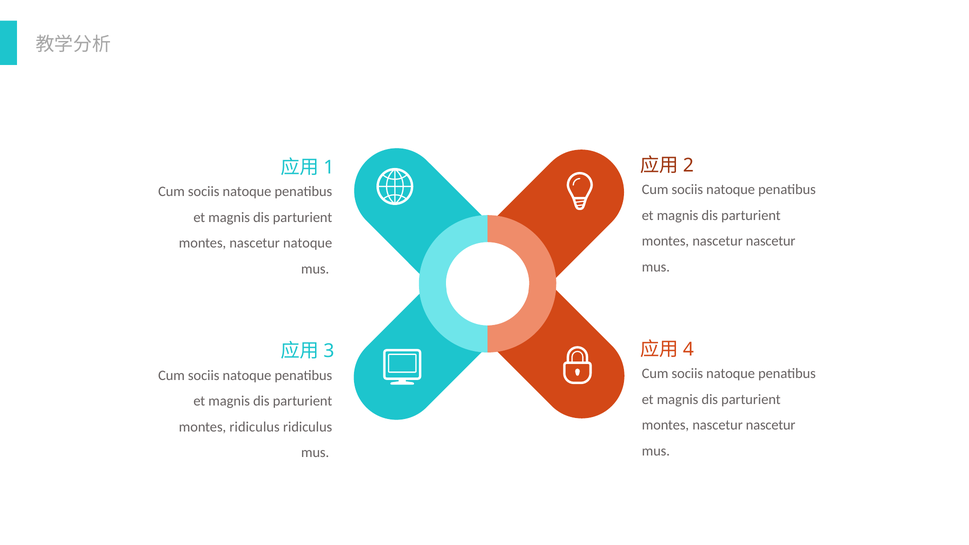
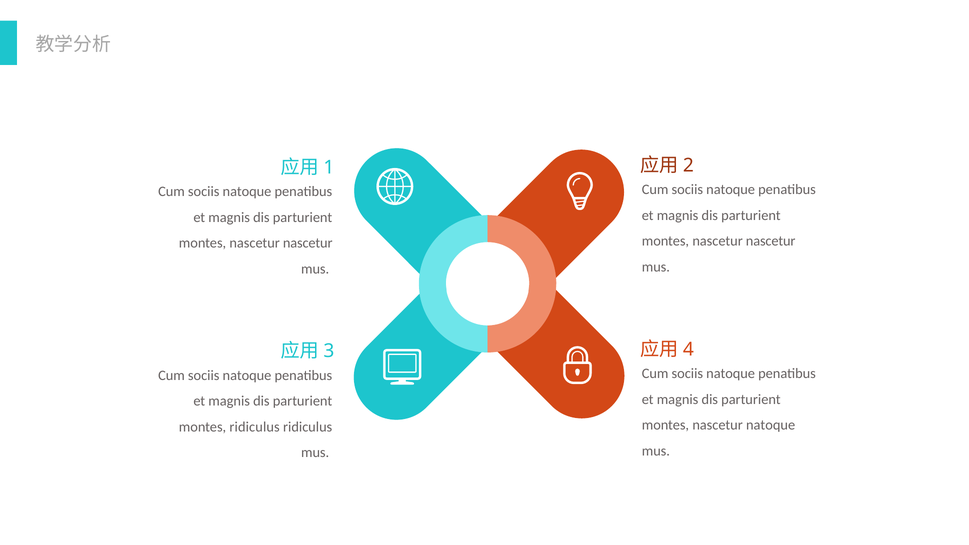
natoque at (308, 243): natoque -> nascetur
nascetur at (771, 425): nascetur -> natoque
